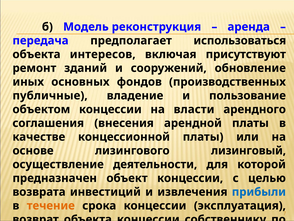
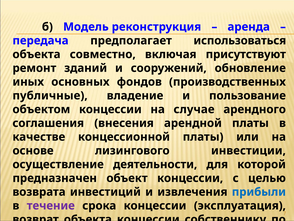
интересов: интересов -> совместно
власти: власти -> случае
лизинговый: лизинговый -> инвестиции
течение colour: orange -> purple
